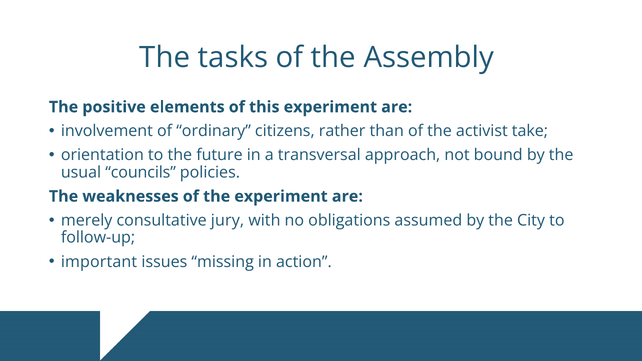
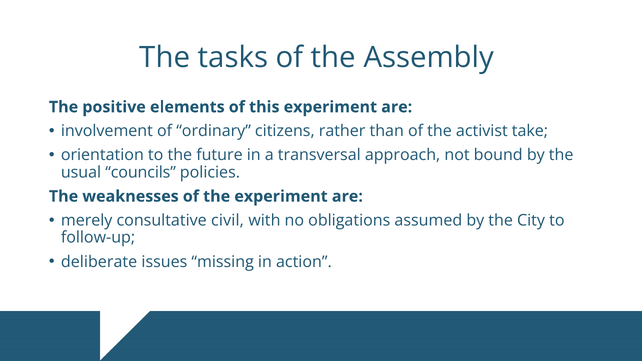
jury: jury -> civil
important: important -> deliberate
